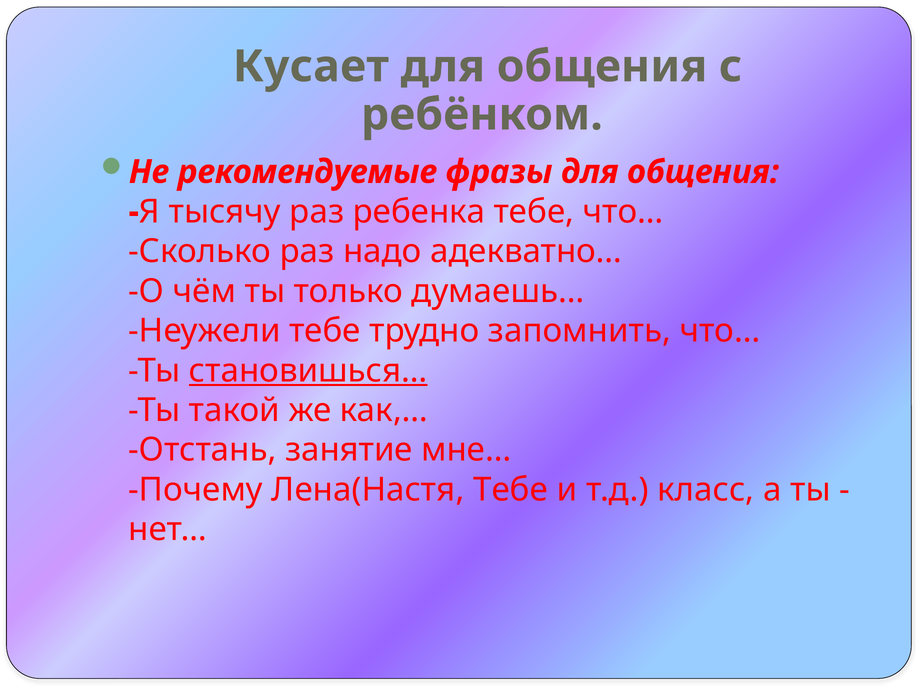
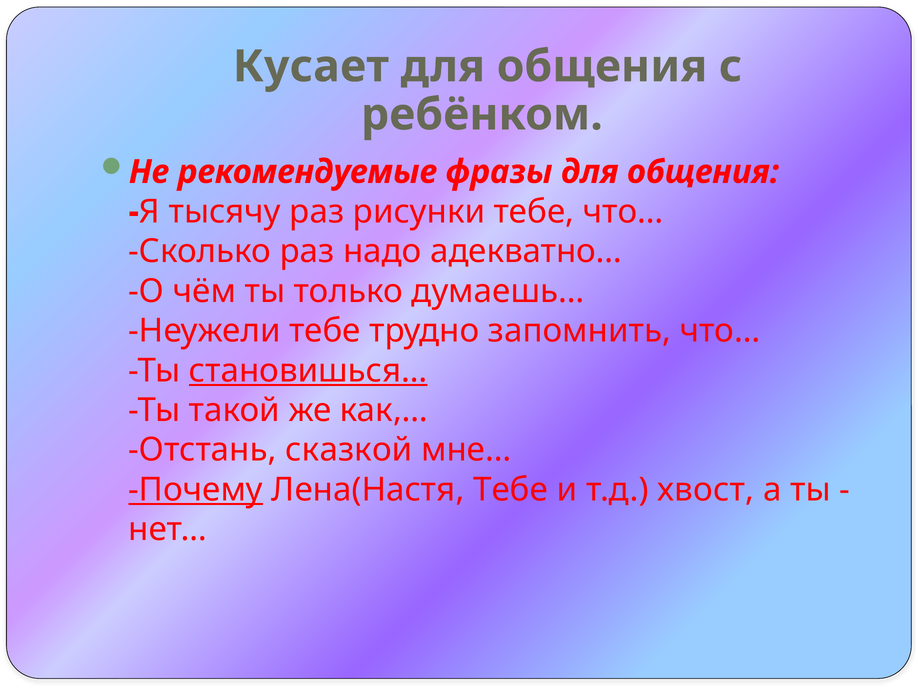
ребенка: ребенка -> рисунки
занятие: занятие -> сказкой
Почему underline: none -> present
класс: класс -> хвост
